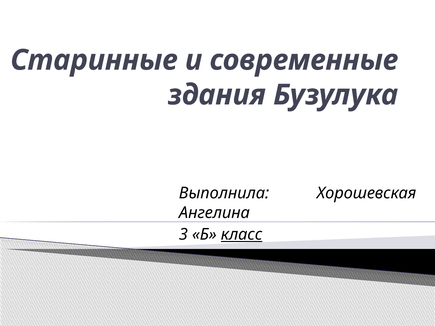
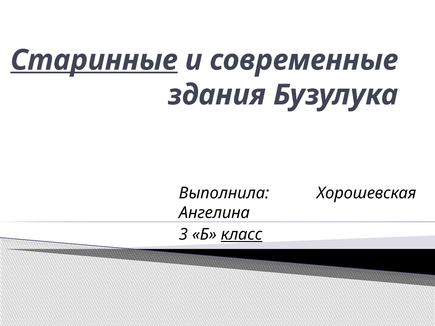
Старинные underline: none -> present
